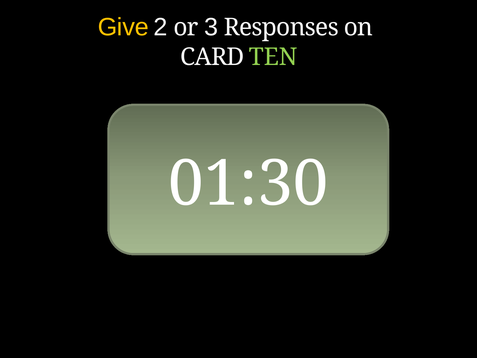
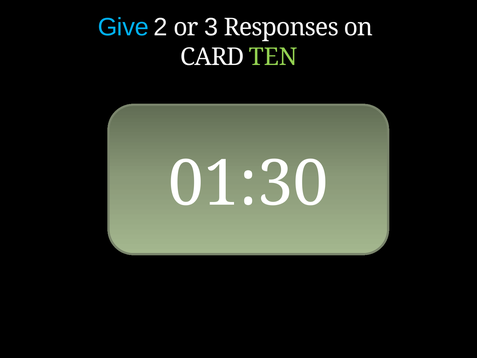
Give colour: yellow -> light blue
